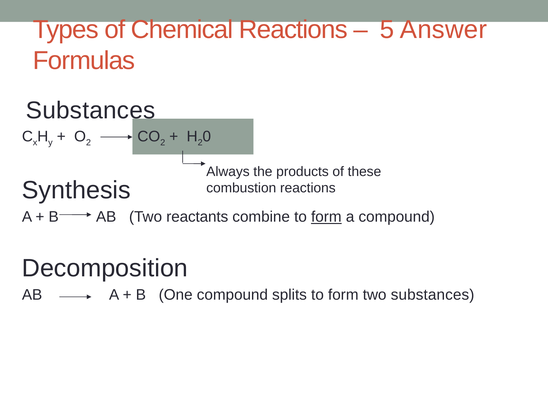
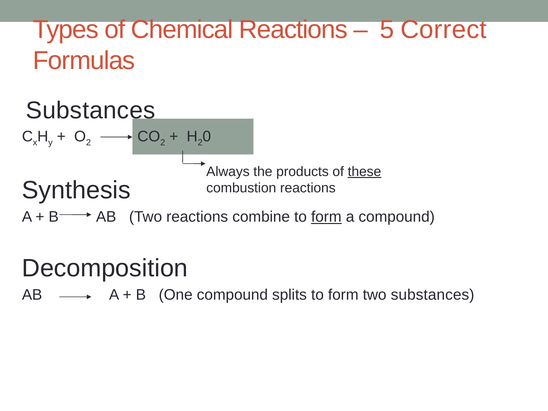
Answer: Answer -> Correct
these underline: none -> present
Two reactants: reactants -> reactions
